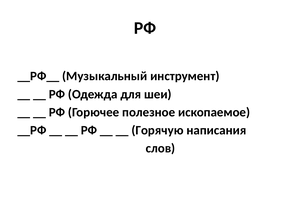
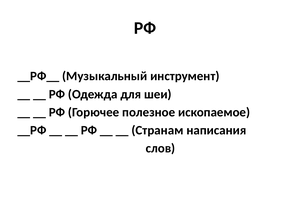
Горячую: Горячую -> Странам
